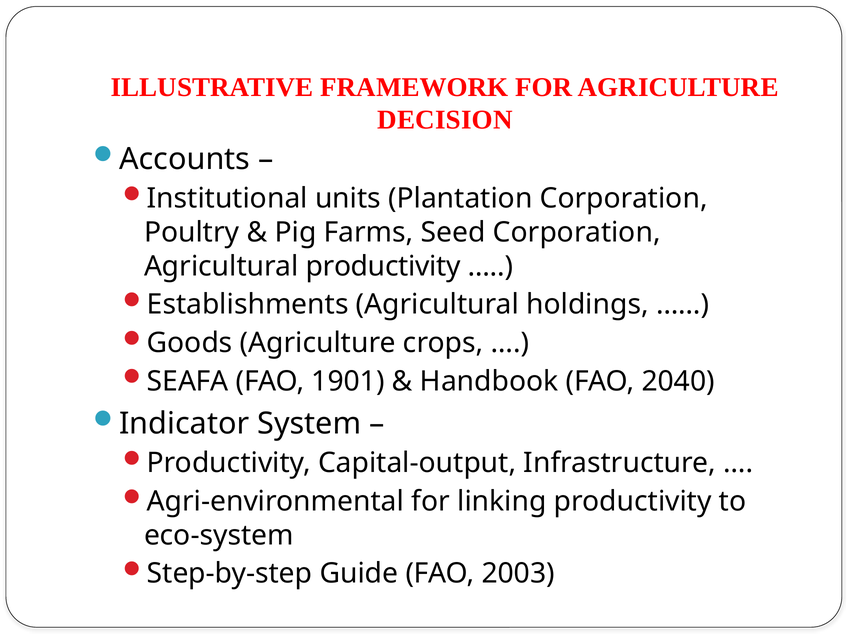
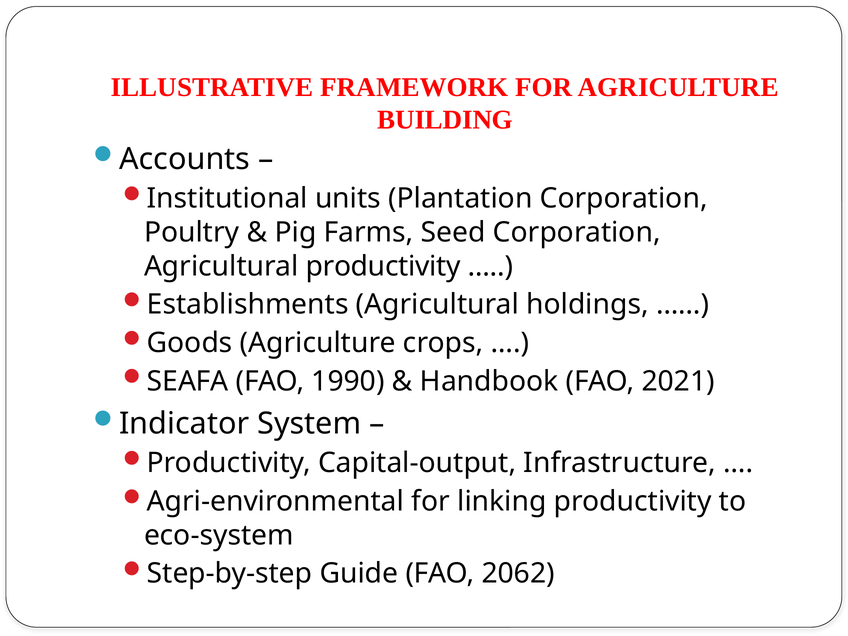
DECISION: DECISION -> BUILDING
1901: 1901 -> 1990
2040: 2040 -> 2021
2003: 2003 -> 2062
